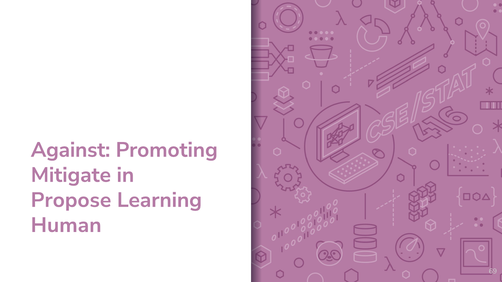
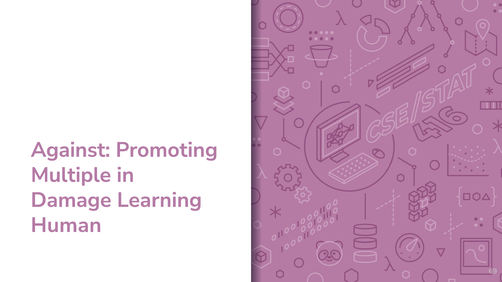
Mitigate: Mitigate -> Multiple
Propose: Propose -> Damage
